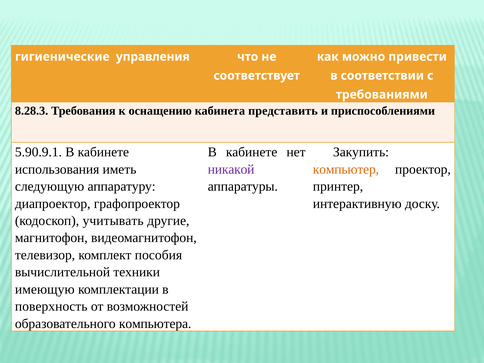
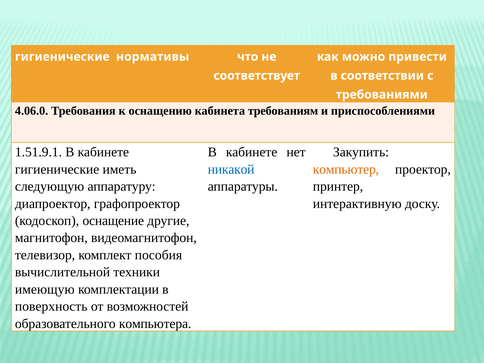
управления: управления -> нормативы
8.28.3: 8.28.3 -> 4.06.0
представить: представить -> требованиям
5.90.9.1: 5.90.9.1 -> 1.51.9.1
использования at (57, 169): использования -> гигиенические
никакой colour: purple -> blue
учитывать: учитывать -> оснащение
